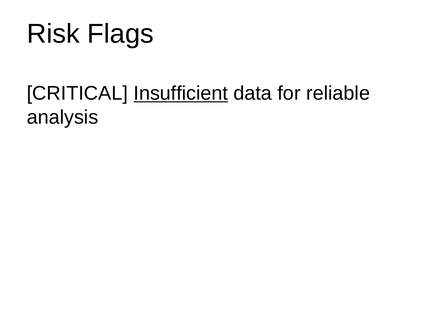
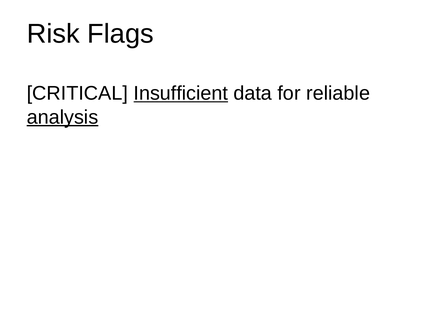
analysis underline: none -> present
